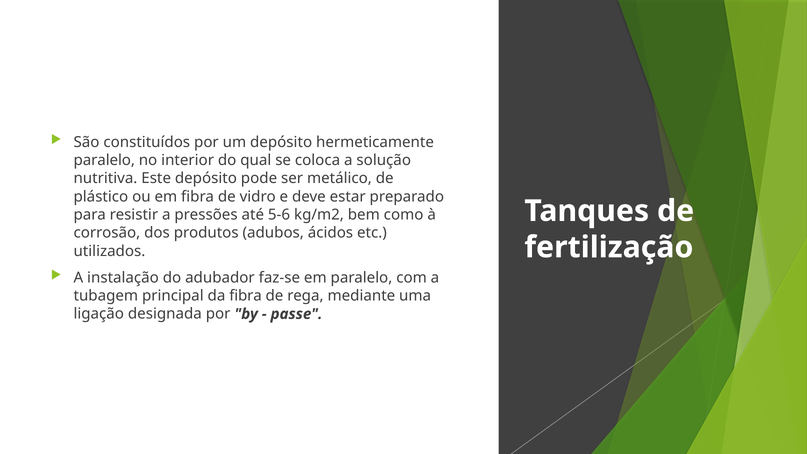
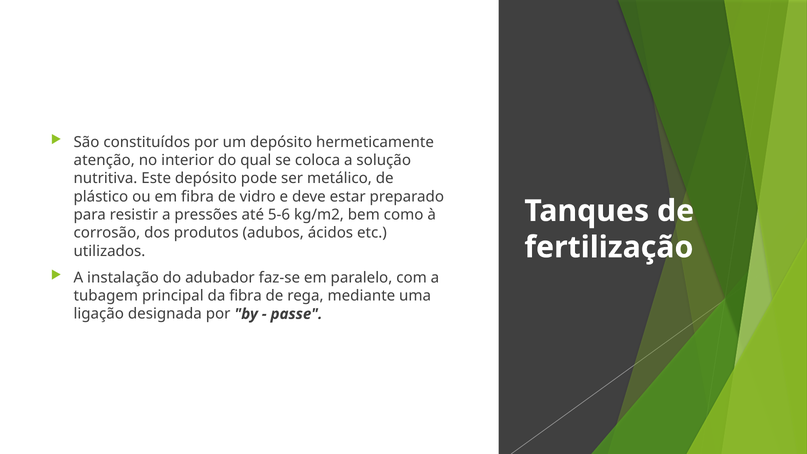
paralelo at (104, 160): paralelo -> atenção
